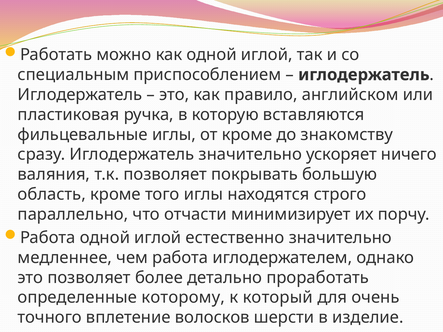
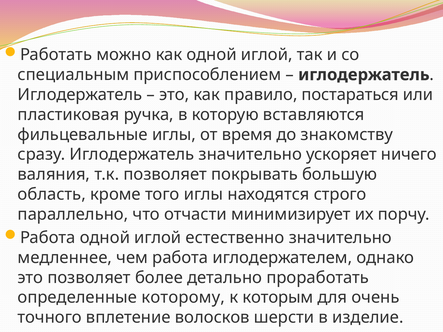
английском: английском -> постараться
от кроме: кроме -> время
который: который -> которым
